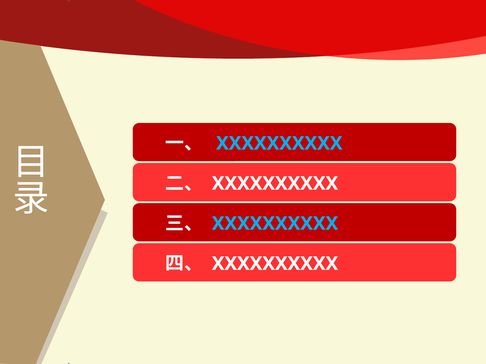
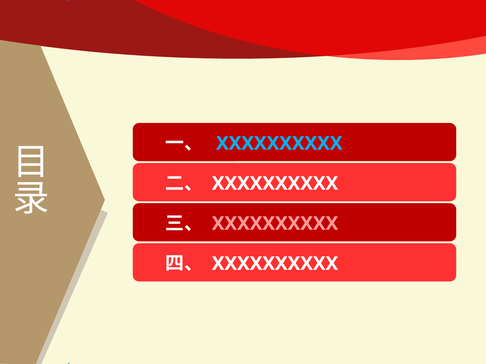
XXXXXXXXXX at (275, 224) colour: light blue -> pink
